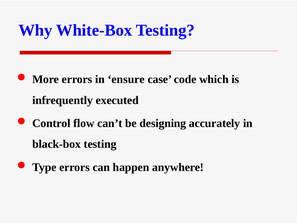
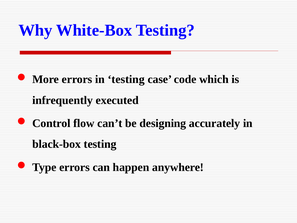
in ensure: ensure -> testing
